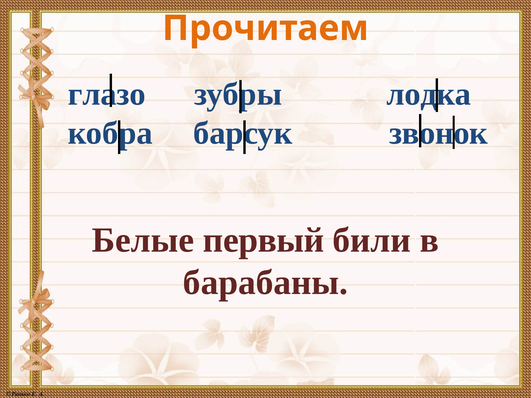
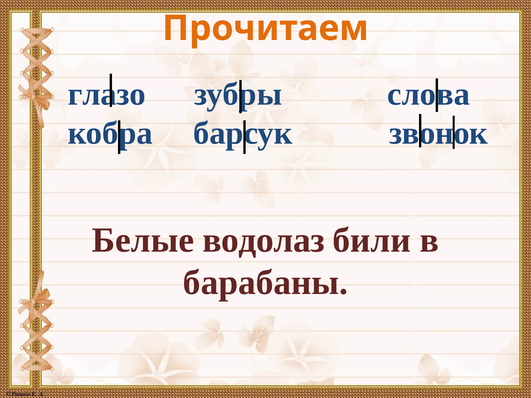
лодка: лодка -> слова
первый: первый -> водолаз
